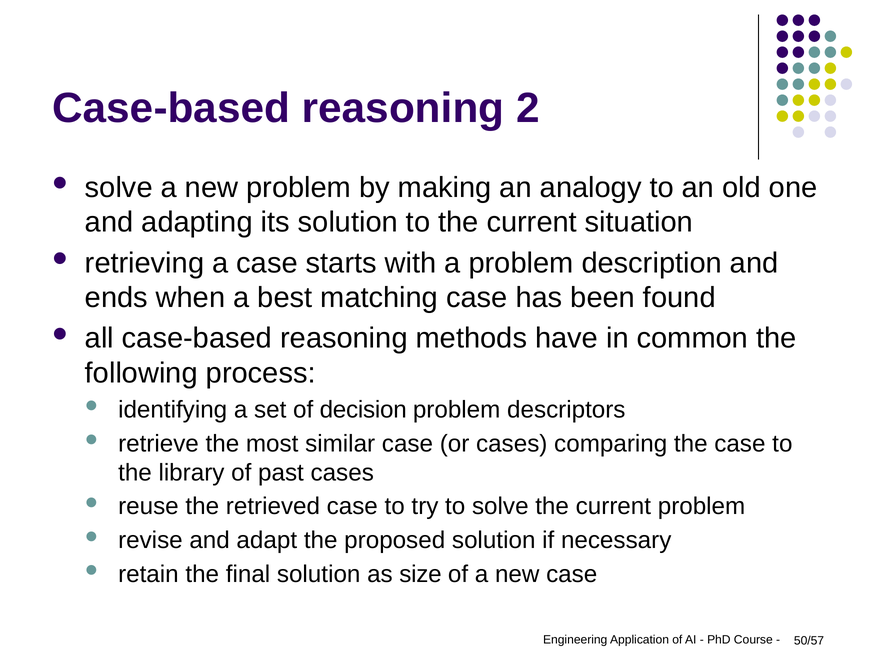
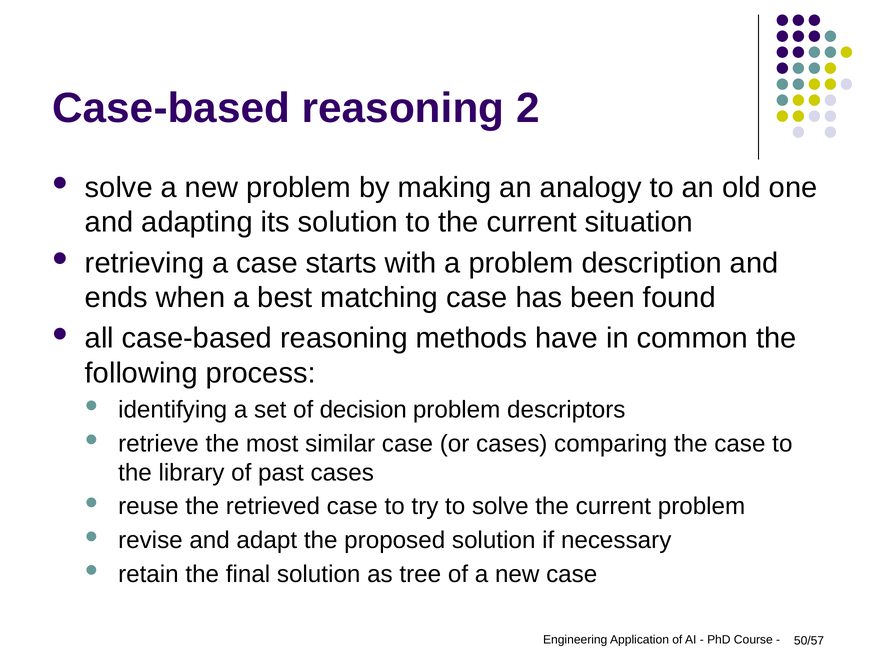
size: size -> tree
